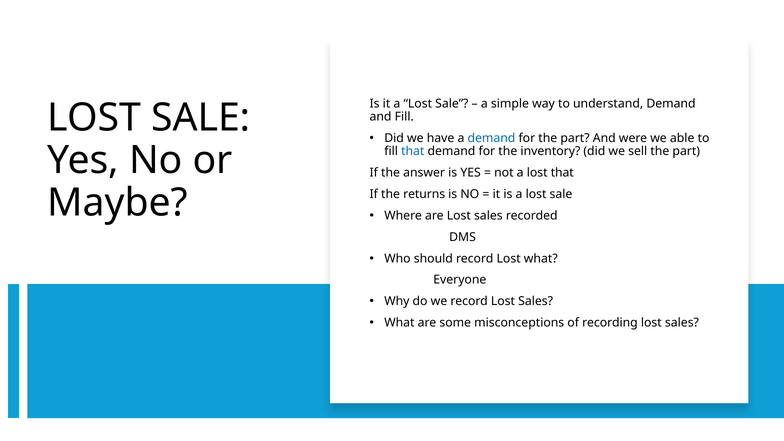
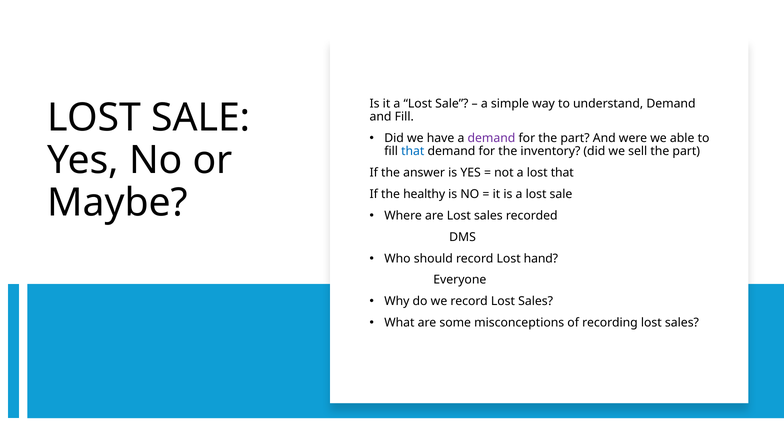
demand at (491, 138) colour: blue -> purple
returns: returns -> healthy
Lost what: what -> hand
